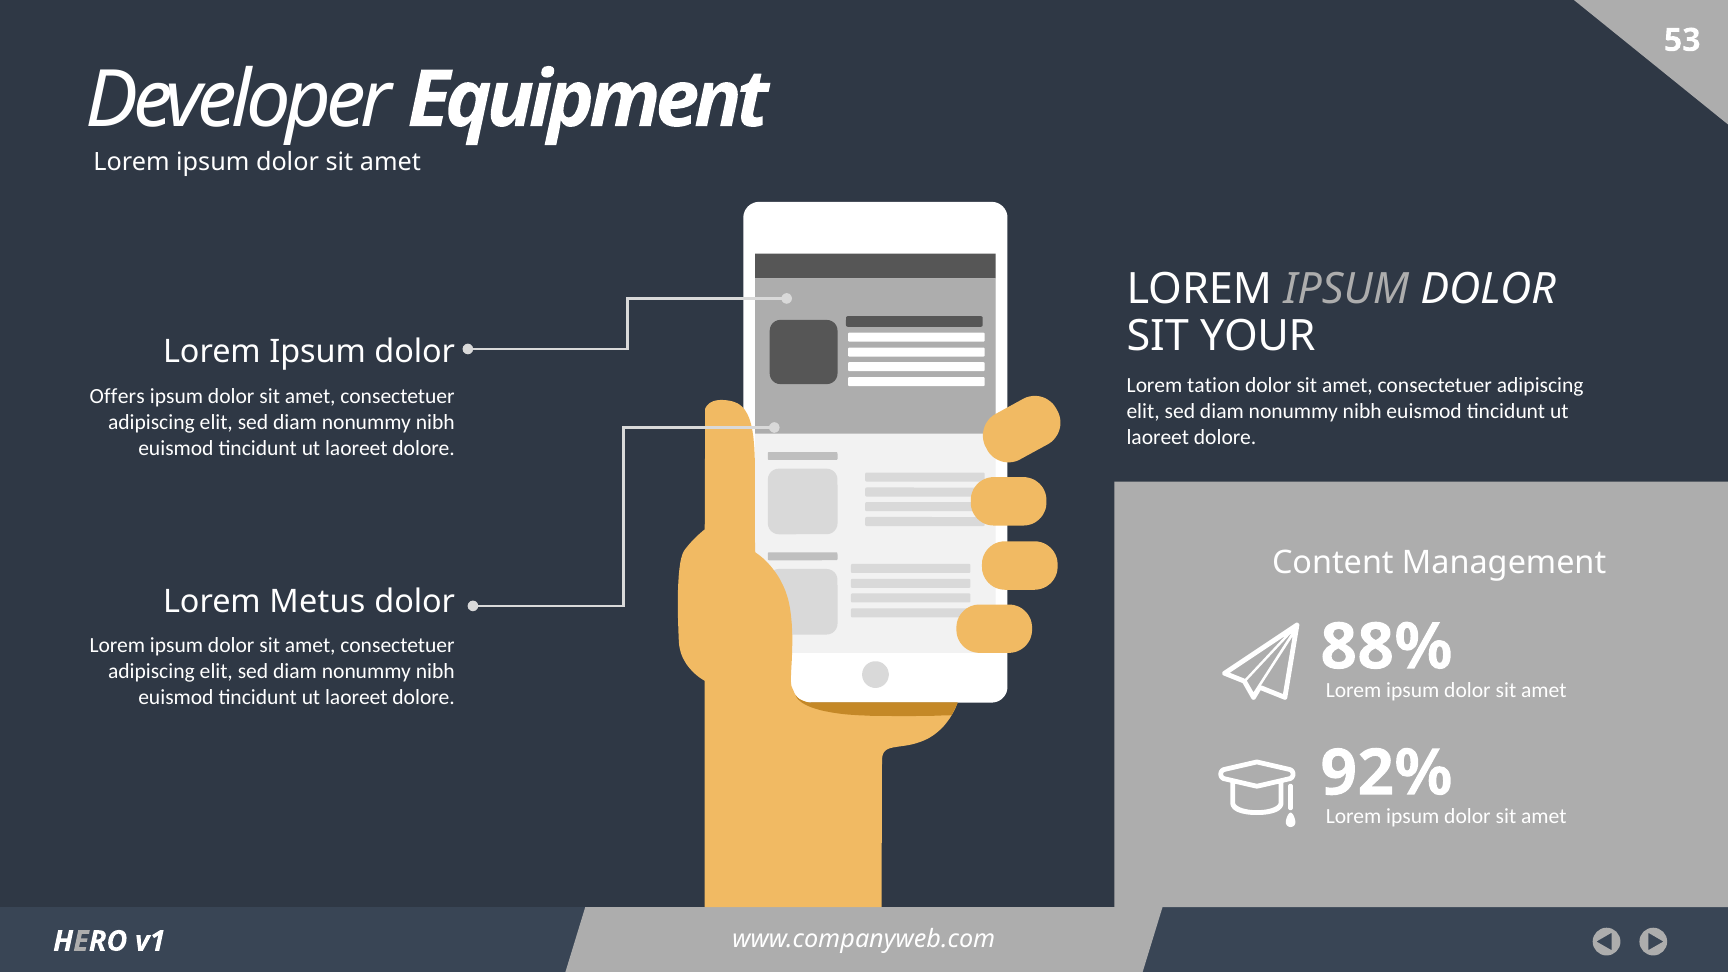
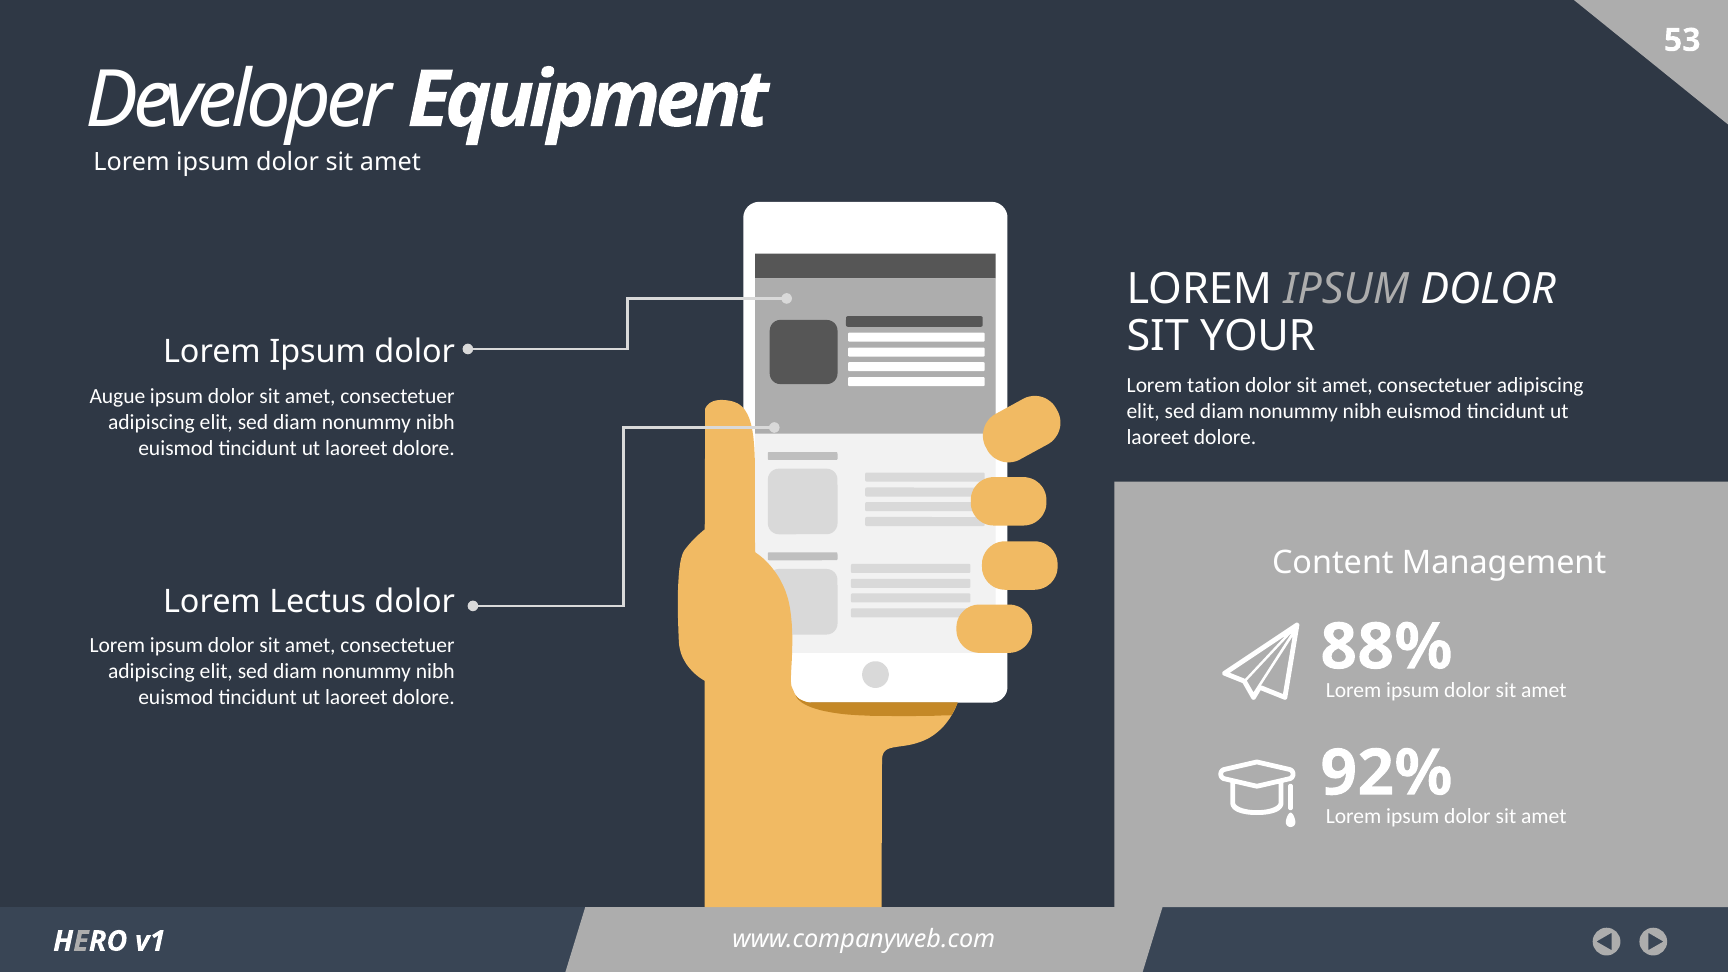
Offers: Offers -> Augue
Metus: Metus -> Lectus
